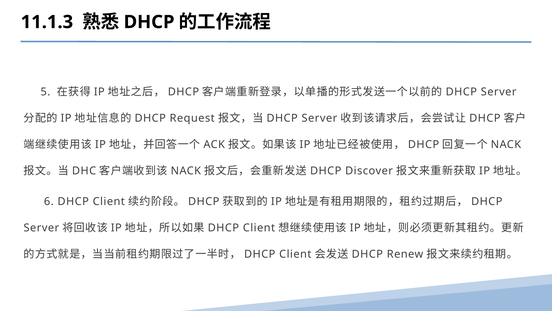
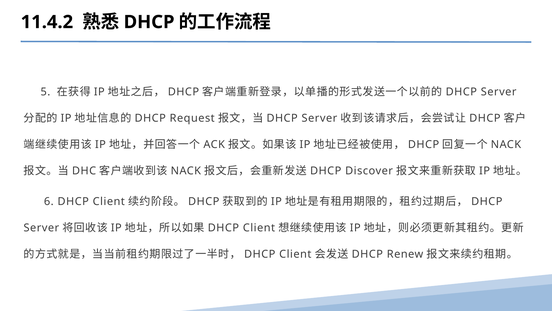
11.1.3: 11.1.3 -> 11.4.2
